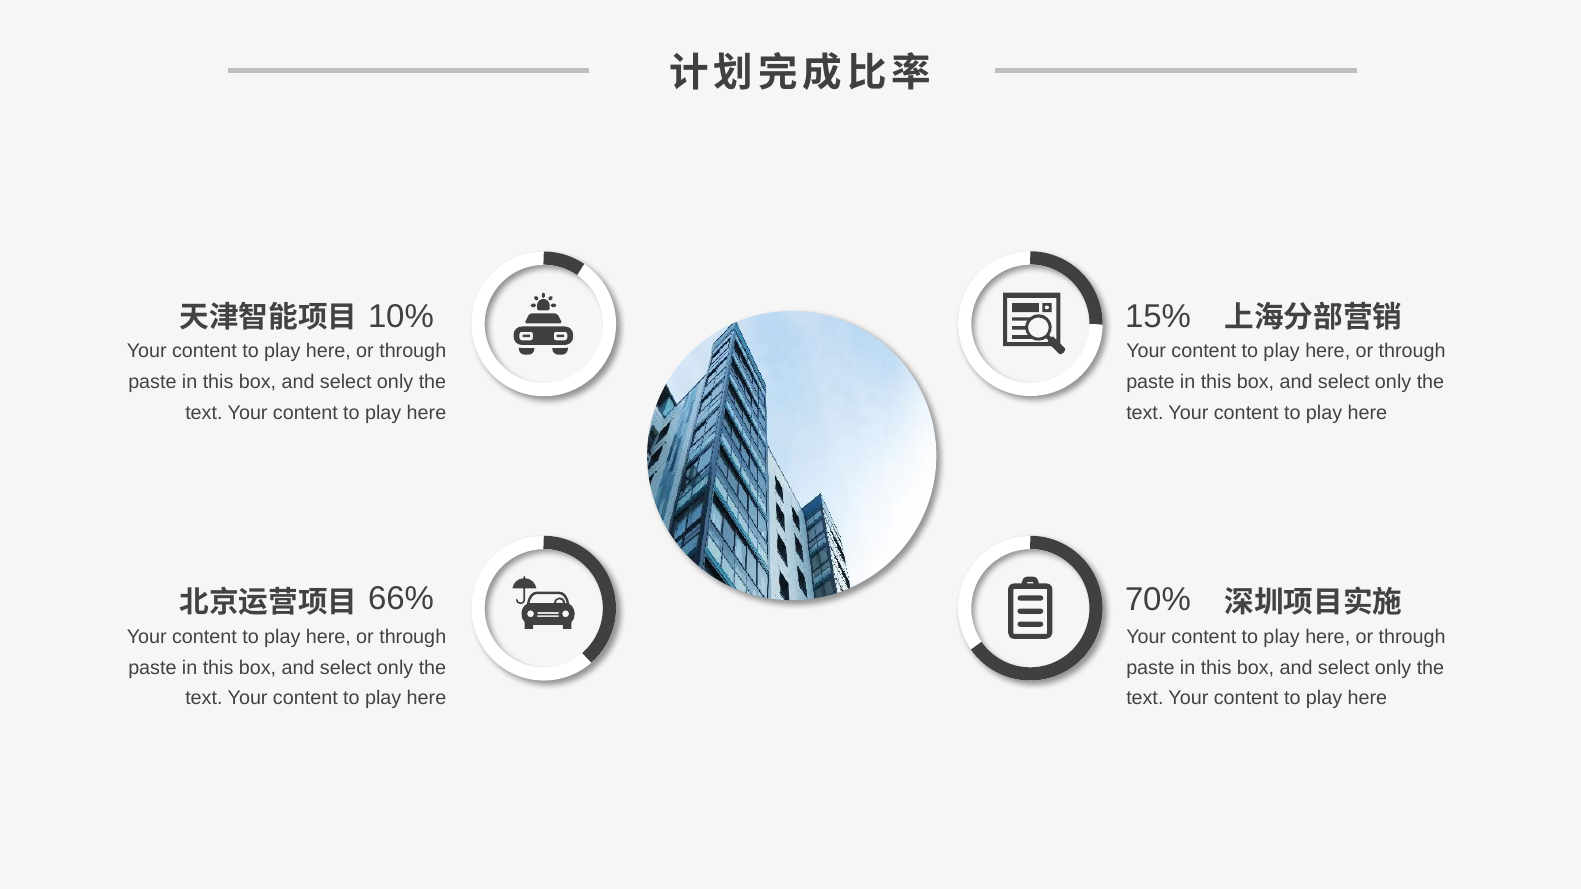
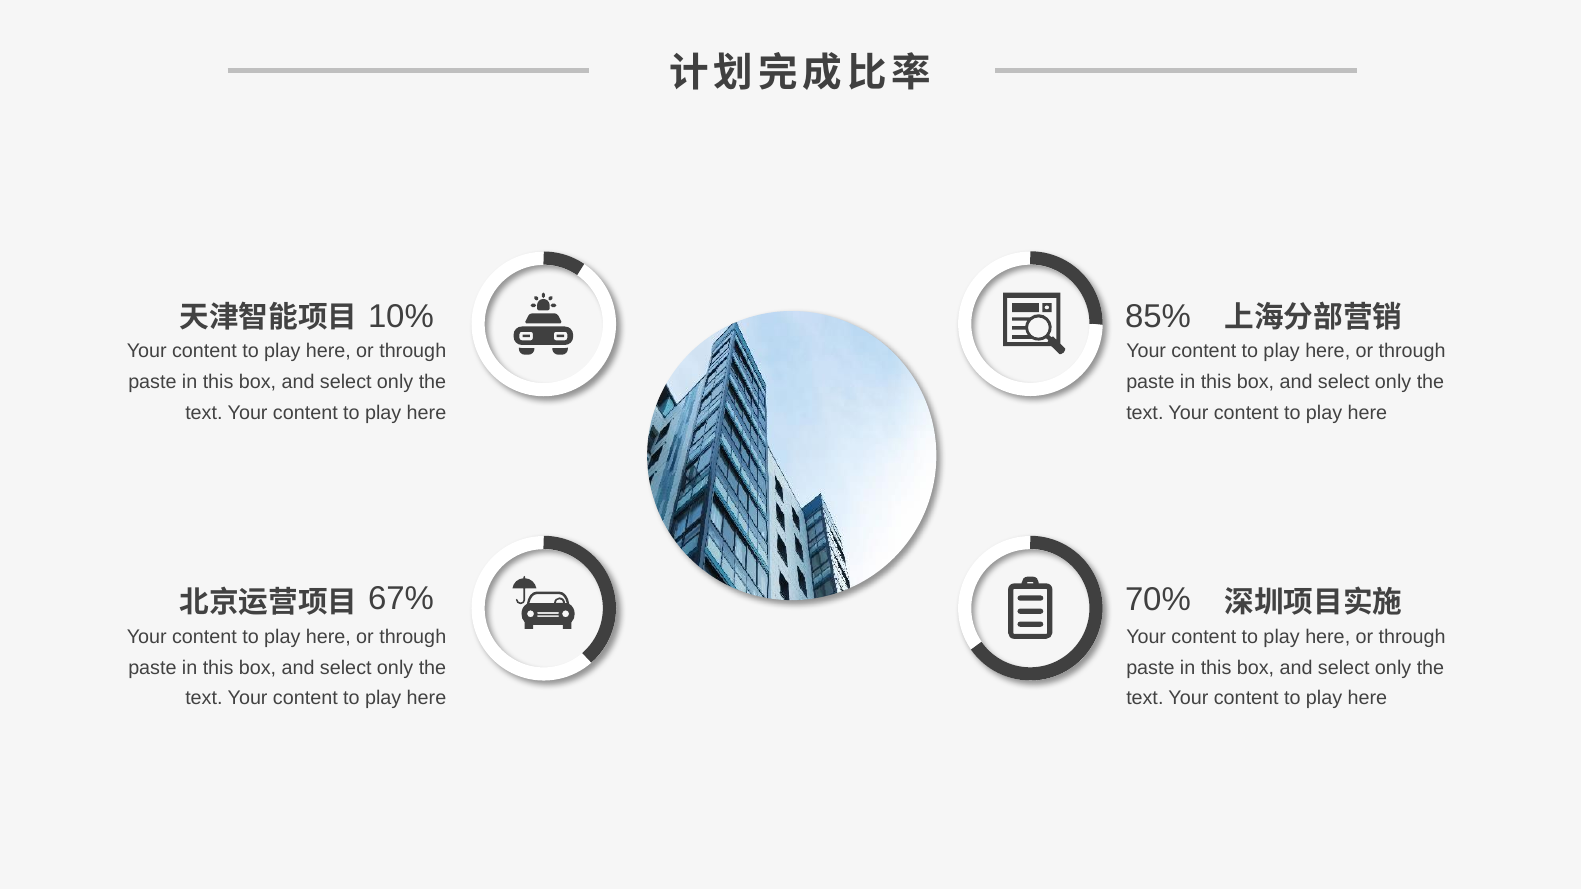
15%: 15% -> 85%
66%: 66% -> 67%
